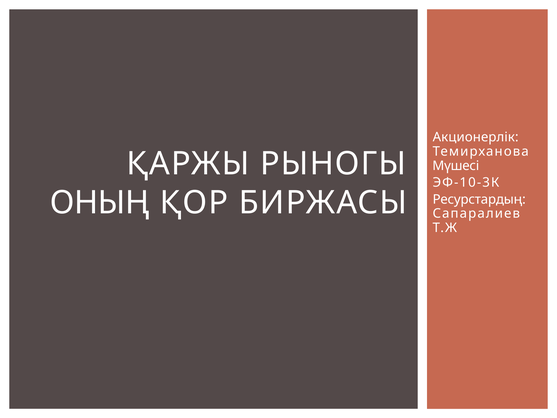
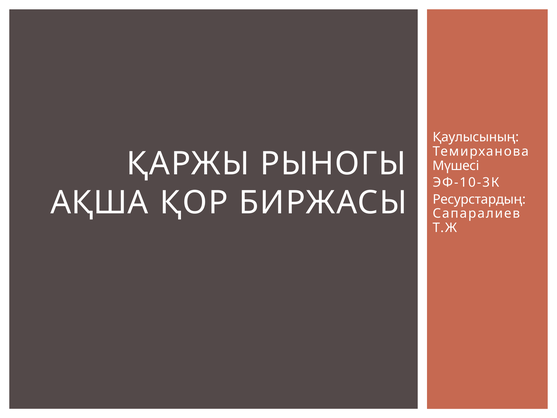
Акционерлік: Акционерлік -> Қаулысының
ОНЫҢ: ОНЫҢ -> АҚША
